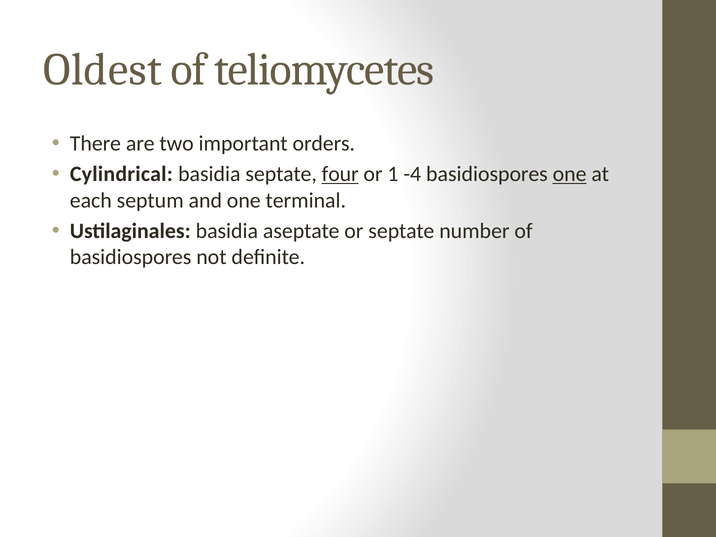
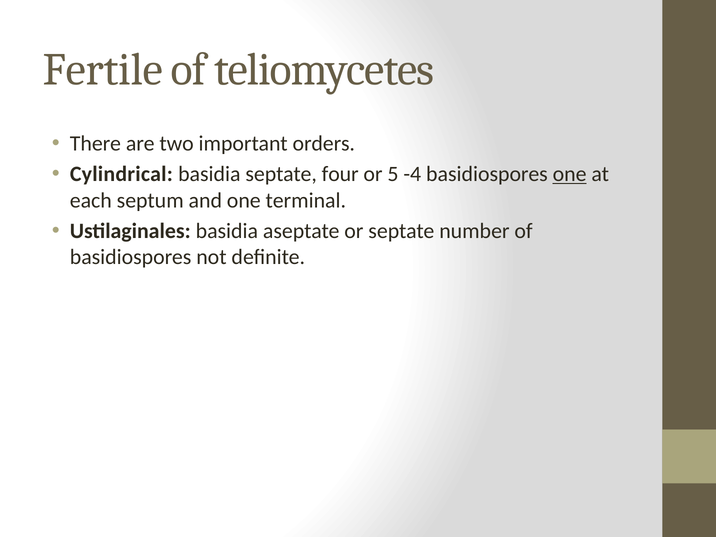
Oldest: Oldest -> Fertile
four underline: present -> none
1: 1 -> 5
